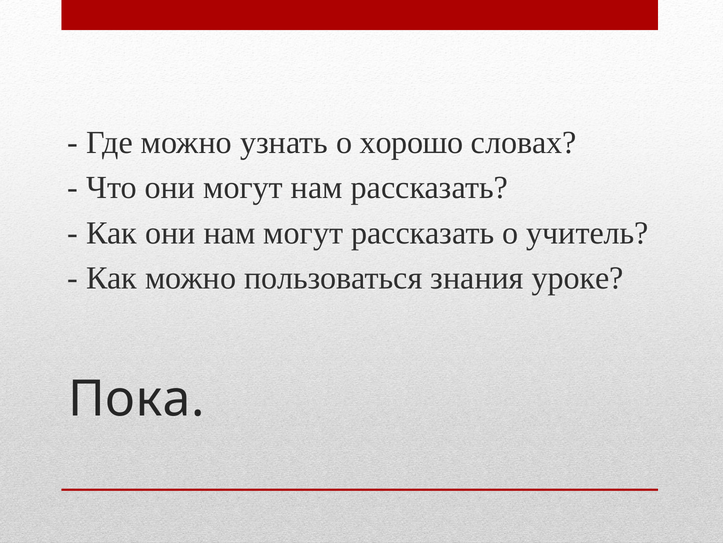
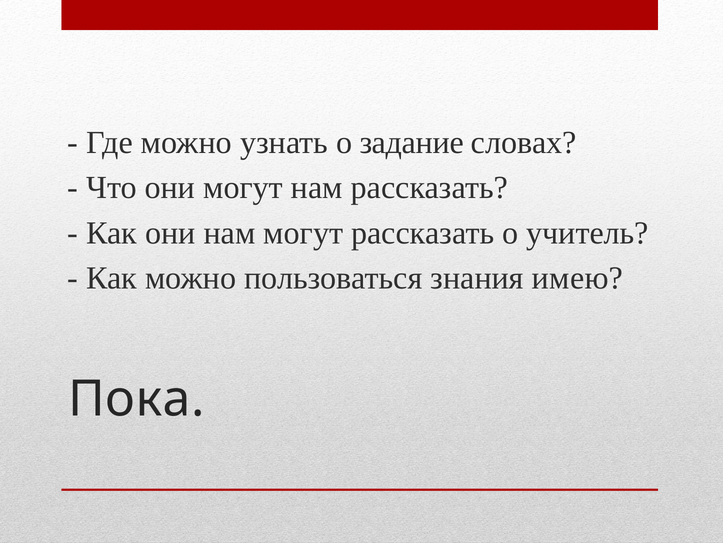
хорошо: хорошо -> задание
уроке: уроке -> имею
